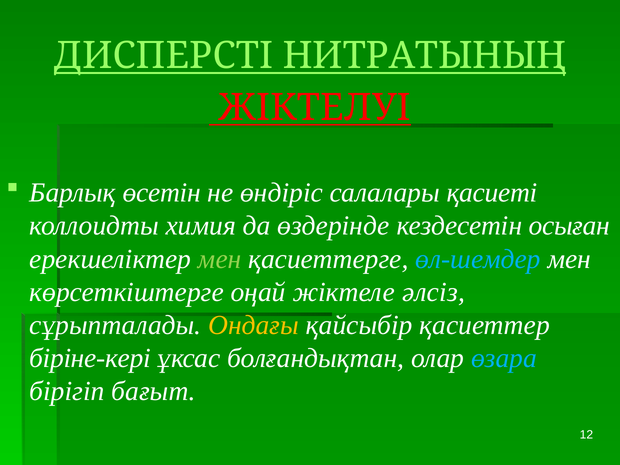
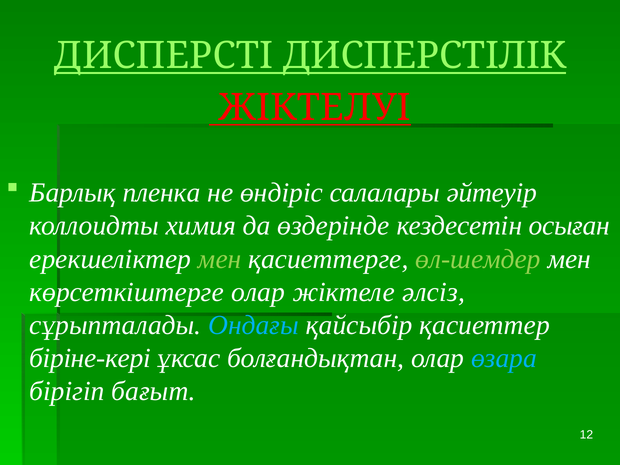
НИТРАТЫНЫҢ: НИТРАТЫНЫҢ -> ДИСПЕРСТІЛІК
өсетін: өсетін -> пленка
қасиеті: қасиеті -> әйтеуір
өл-шемдер colour: light blue -> light green
көрсеткіштерге оңай: оңай -> олар
Ондағы colour: yellow -> light blue
